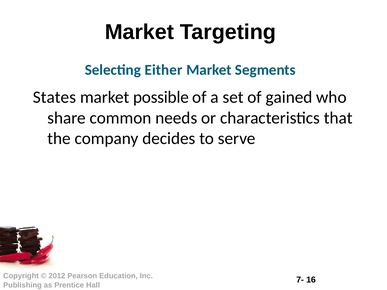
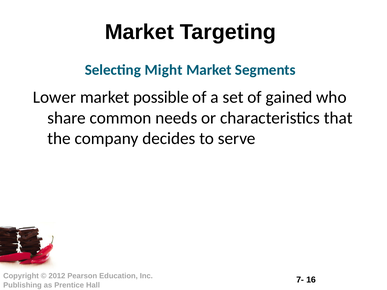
Either: Either -> Might
States: States -> Lower
